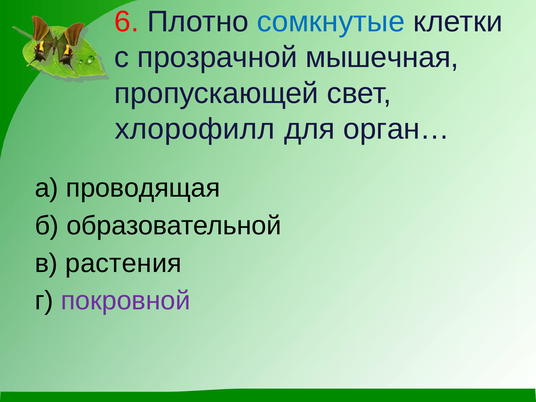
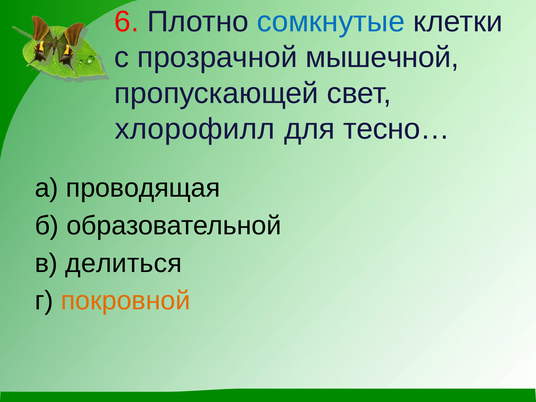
мышечная: мышечная -> мышечной
орган…: орган… -> тесно…
растения: растения -> делиться
покровной colour: purple -> orange
